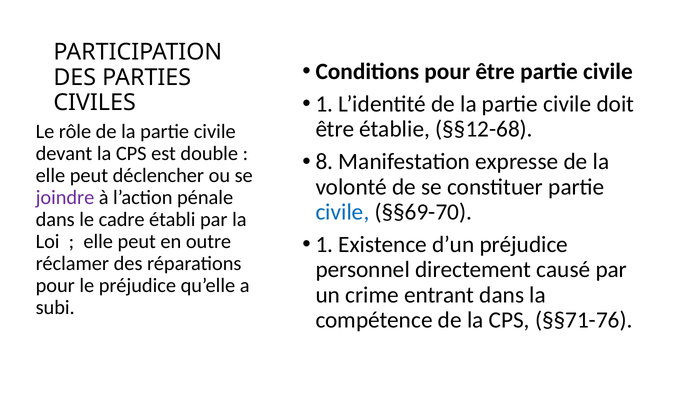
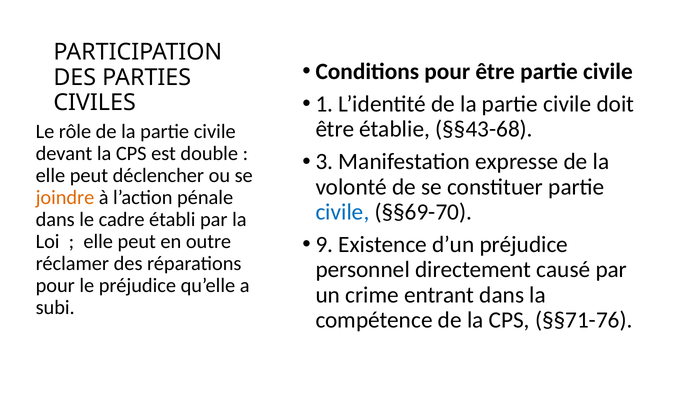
§§12-68: §§12-68 -> §§43-68
8: 8 -> 3
joindre colour: purple -> orange
1 at (324, 245): 1 -> 9
